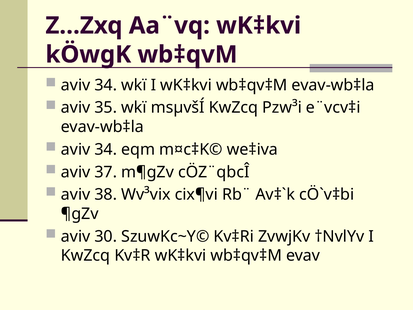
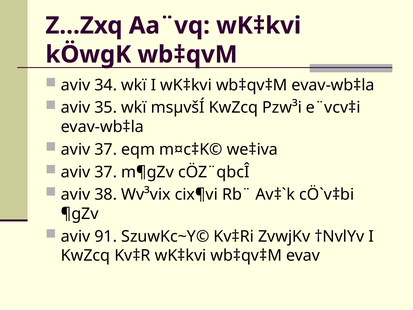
34 at (106, 149): 34 -> 37
30: 30 -> 91
